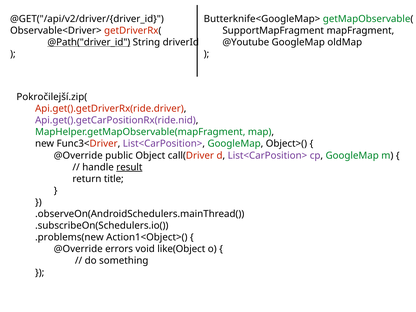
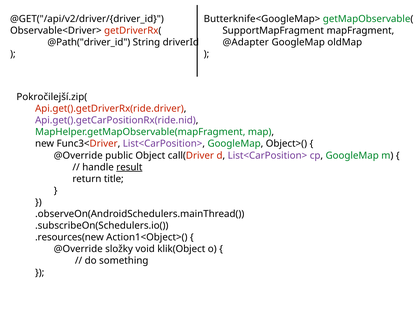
@Path("driver_id underline: present -> none
@Youtube: @Youtube -> @Adapter
.problems(new: .problems(new -> .resources(new
errors: errors -> složky
like(Object: like(Object -> klik(Object
